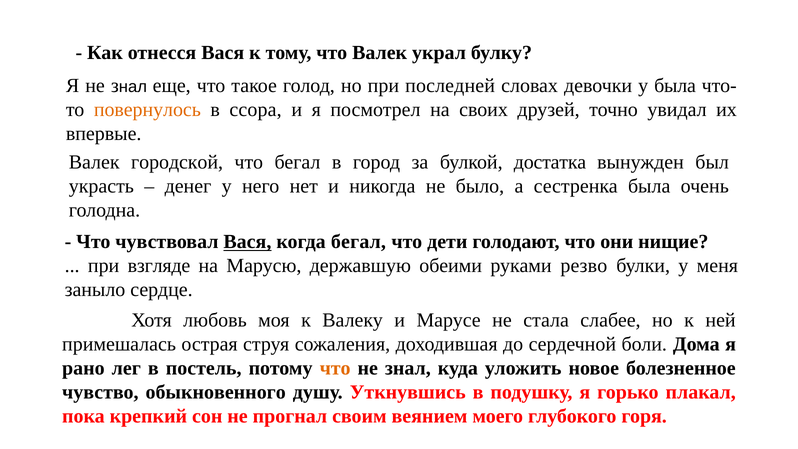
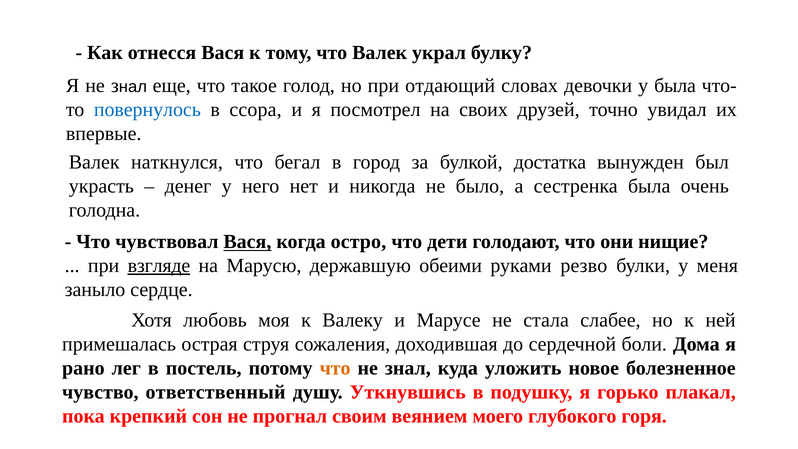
последней: последней -> отдающий
повернулось colour: orange -> blue
городской: городской -> наткнулся
когда бегал: бегал -> остро
взгляде underline: none -> present
обыкновенного: обыкновенного -> ответственный
